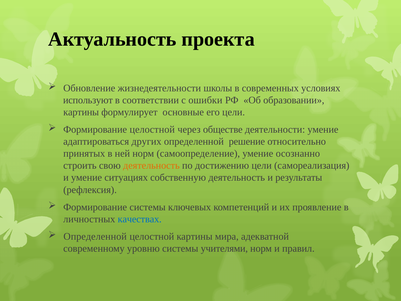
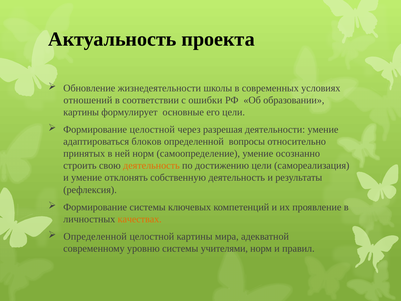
используют: используют -> отношений
обществе: обществе -> разрешая
других: других -> блоков
решение: решение -> вопросы
ситуациях: ситуациях -> отклонять
качествах colour: blue -> orange
